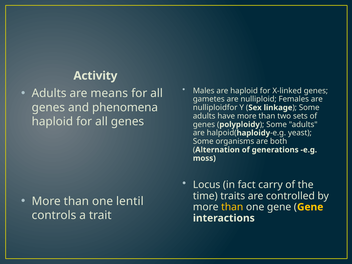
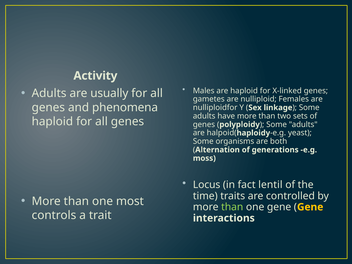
means: means -> usually
carry: carry -> lentil
lentil: lentil -> most
than at (232, 207) colour: yellow -> light green
